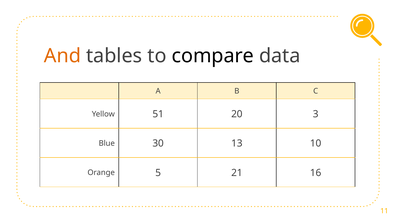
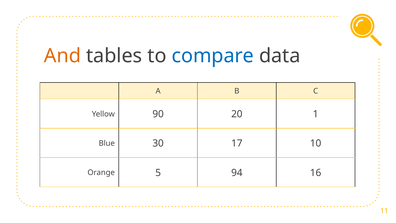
compare colour: black -> blue
51: 51 -> 90
3: 3 -> 1
13: 13 -> 17
21: 21 -> 94
